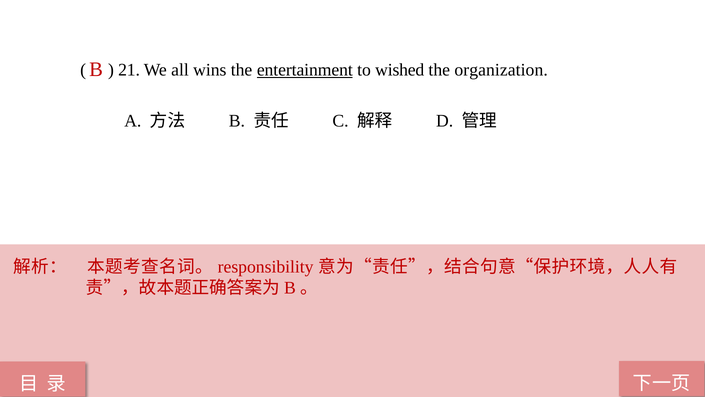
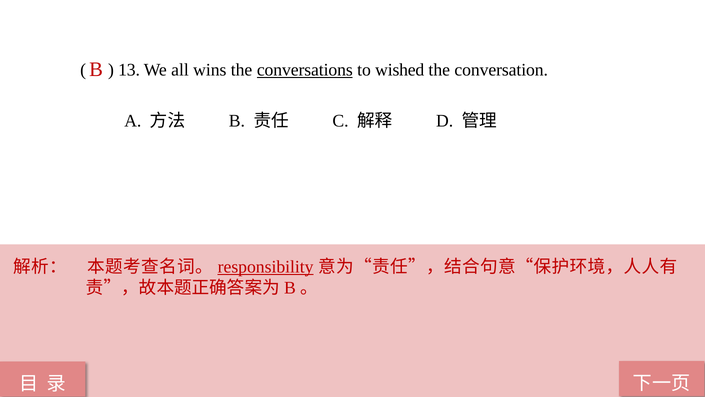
21: 21 -> 13
entertainment: entertainment -> conversations
organization: organization -> conversation
responsibility underline: none -> present
